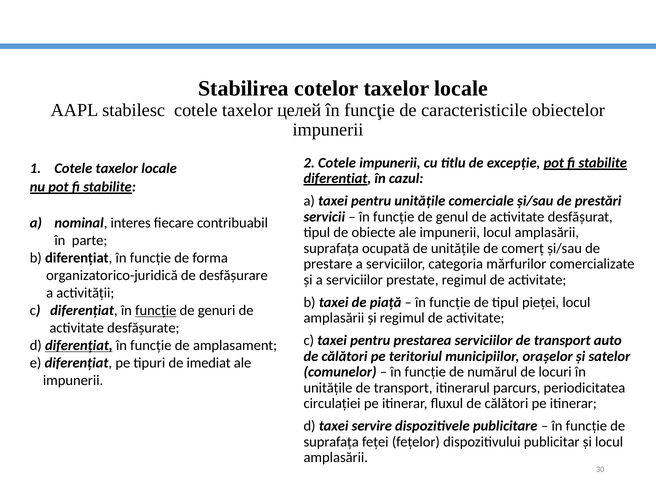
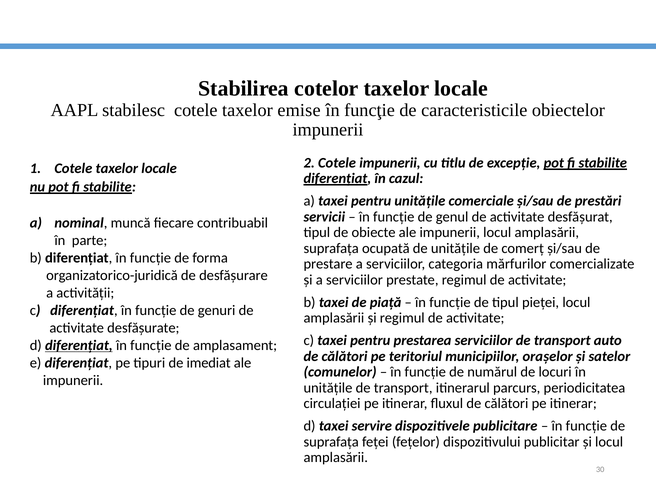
целей: целей -> emise
interes: interes -> muncă
funcţie at (156, 311) underline: present -> none
